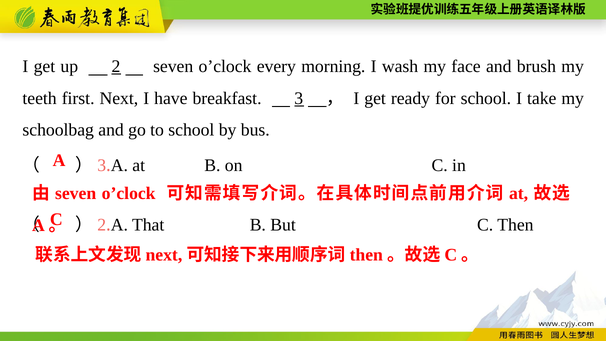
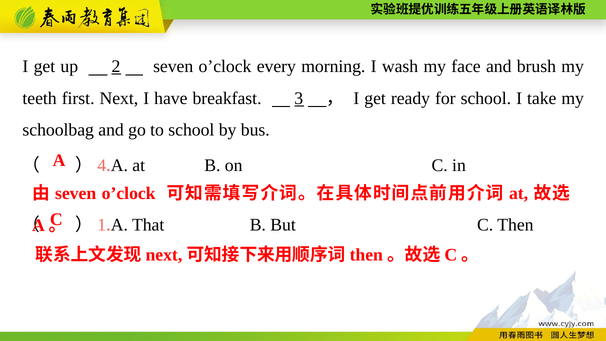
3 at (102, 166): 3 -> 4
2 at (102, 225): 2 -> 1
